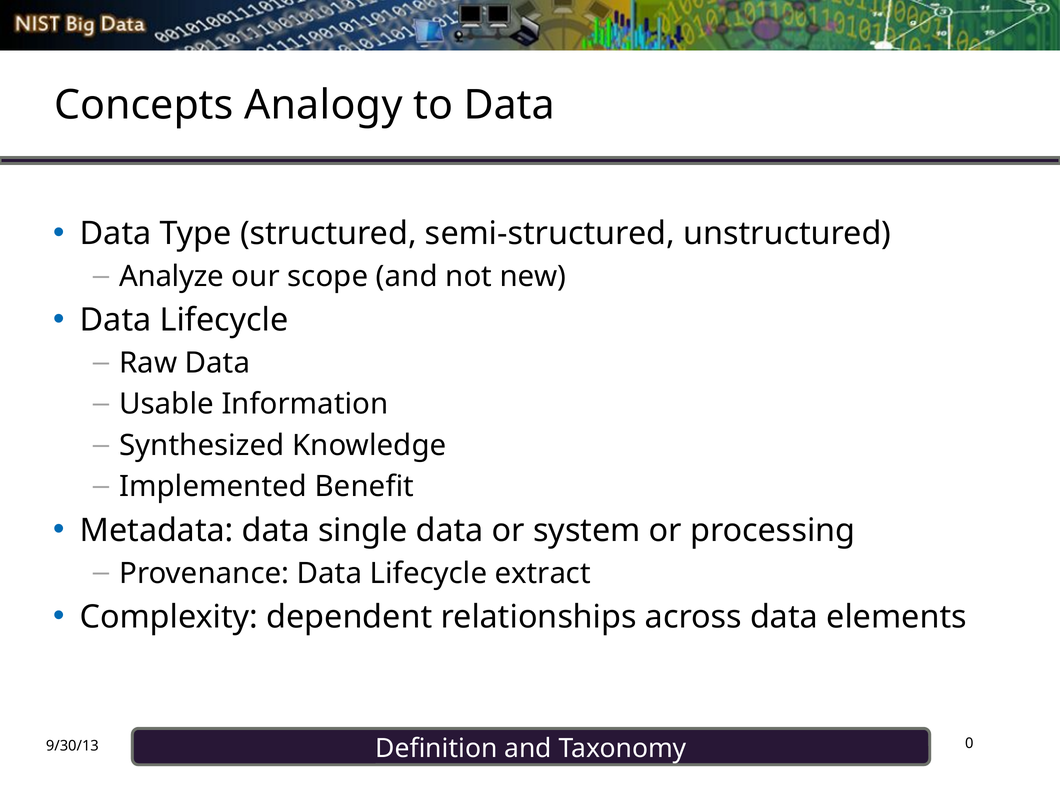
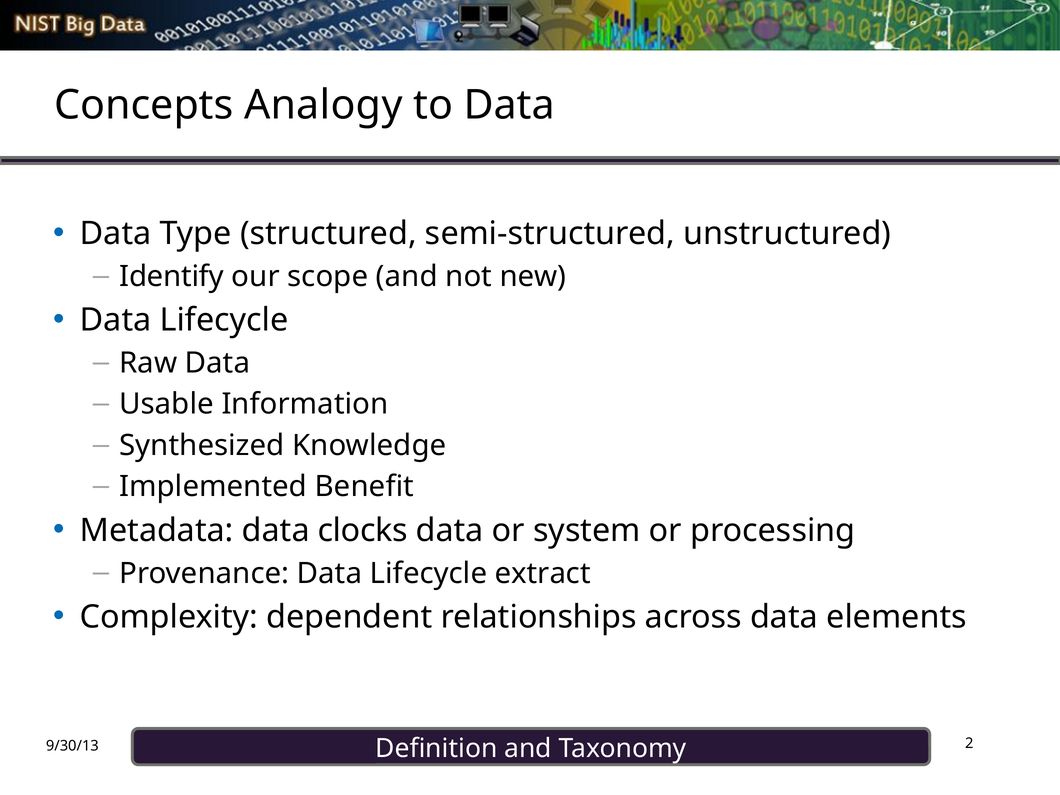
Analyze: Analyze -> Identify
single: single -> clocks
0: 0 -> 2
